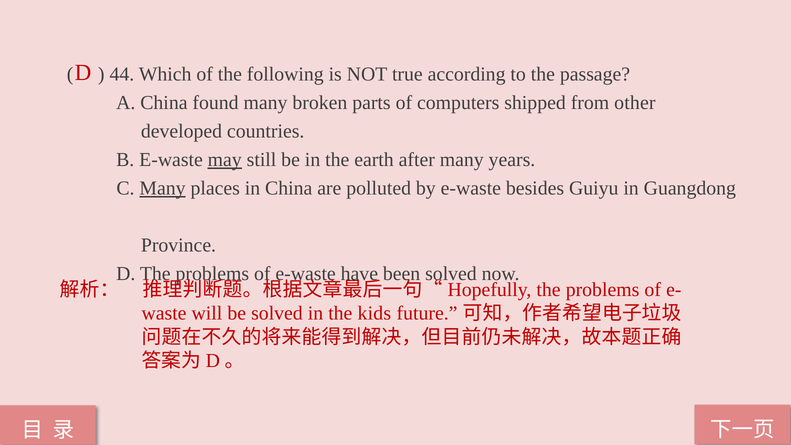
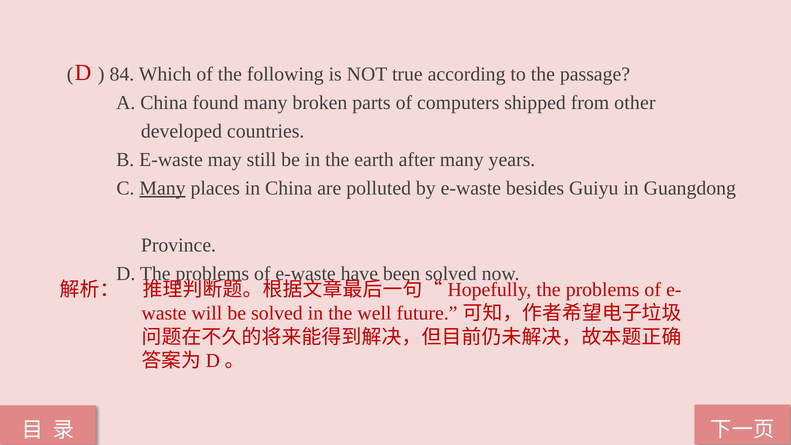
44: 44 -> 84
may underline: present -> none
kids: kids -> well
